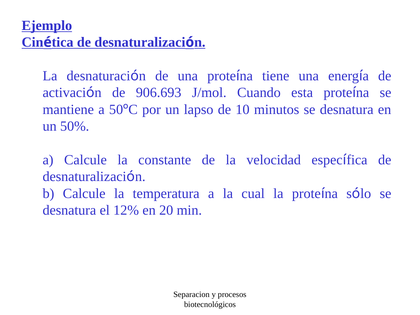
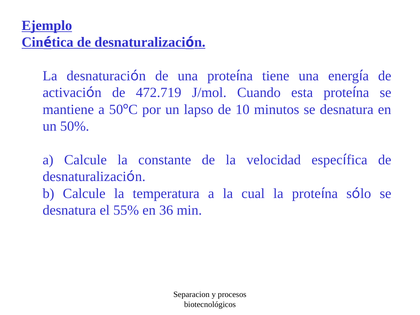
906.693: 906.693 -> 472.719
12%: 12% -> 55%
20: 20 -> 36
